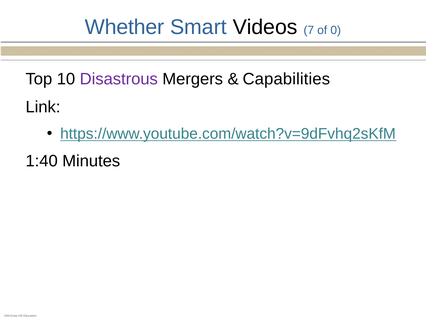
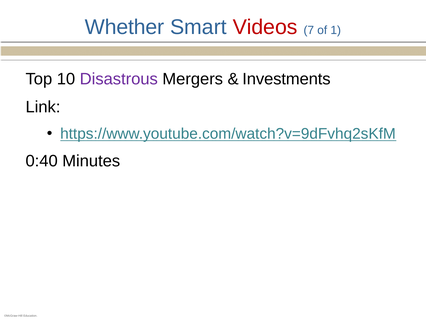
Videos colour: black -> red
0: 0 -> 1
Capabilities: Capabilities -> Investments
1:40: 1:40 -> 0:40
